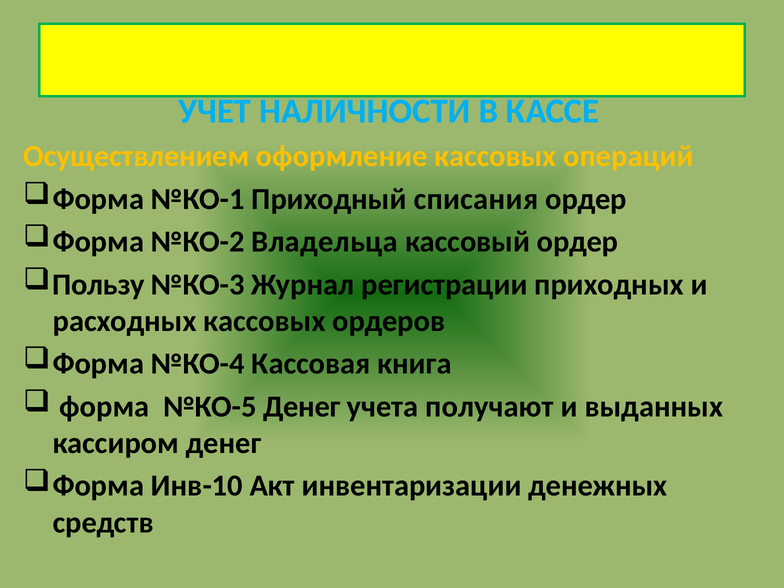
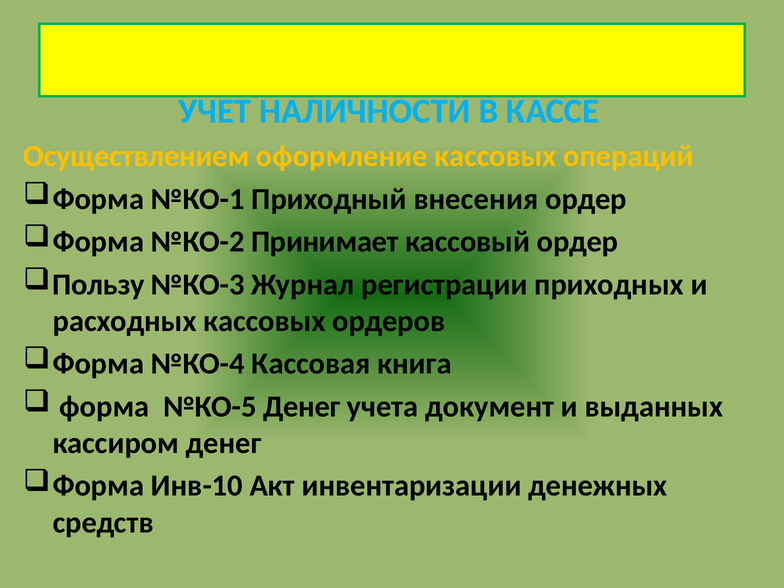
списания: списания -> внесения
Владельца: Владельца -> Принимает
получают: получают -> документ
